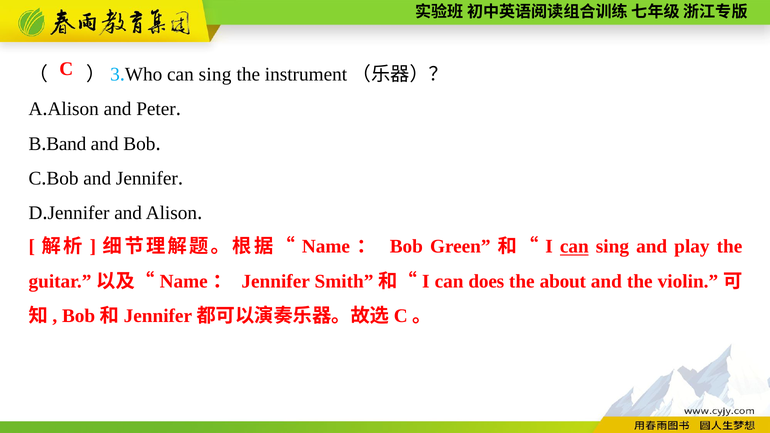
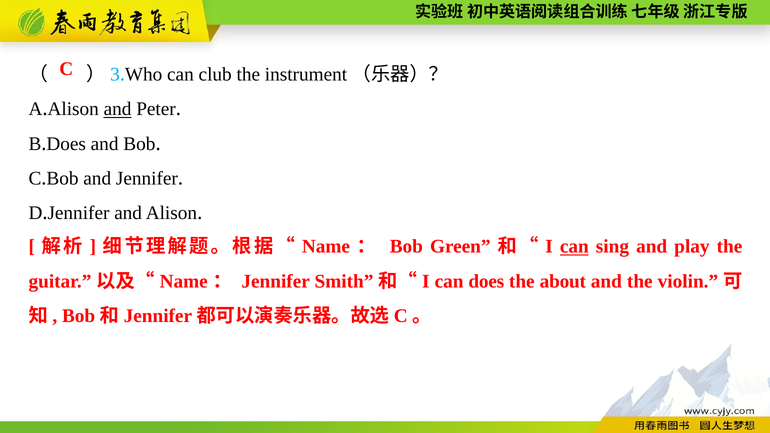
sing at (215, 74): sing -> club
and at (118, 109) underline: none -> present
Band at (66, 144): Band -> Does
